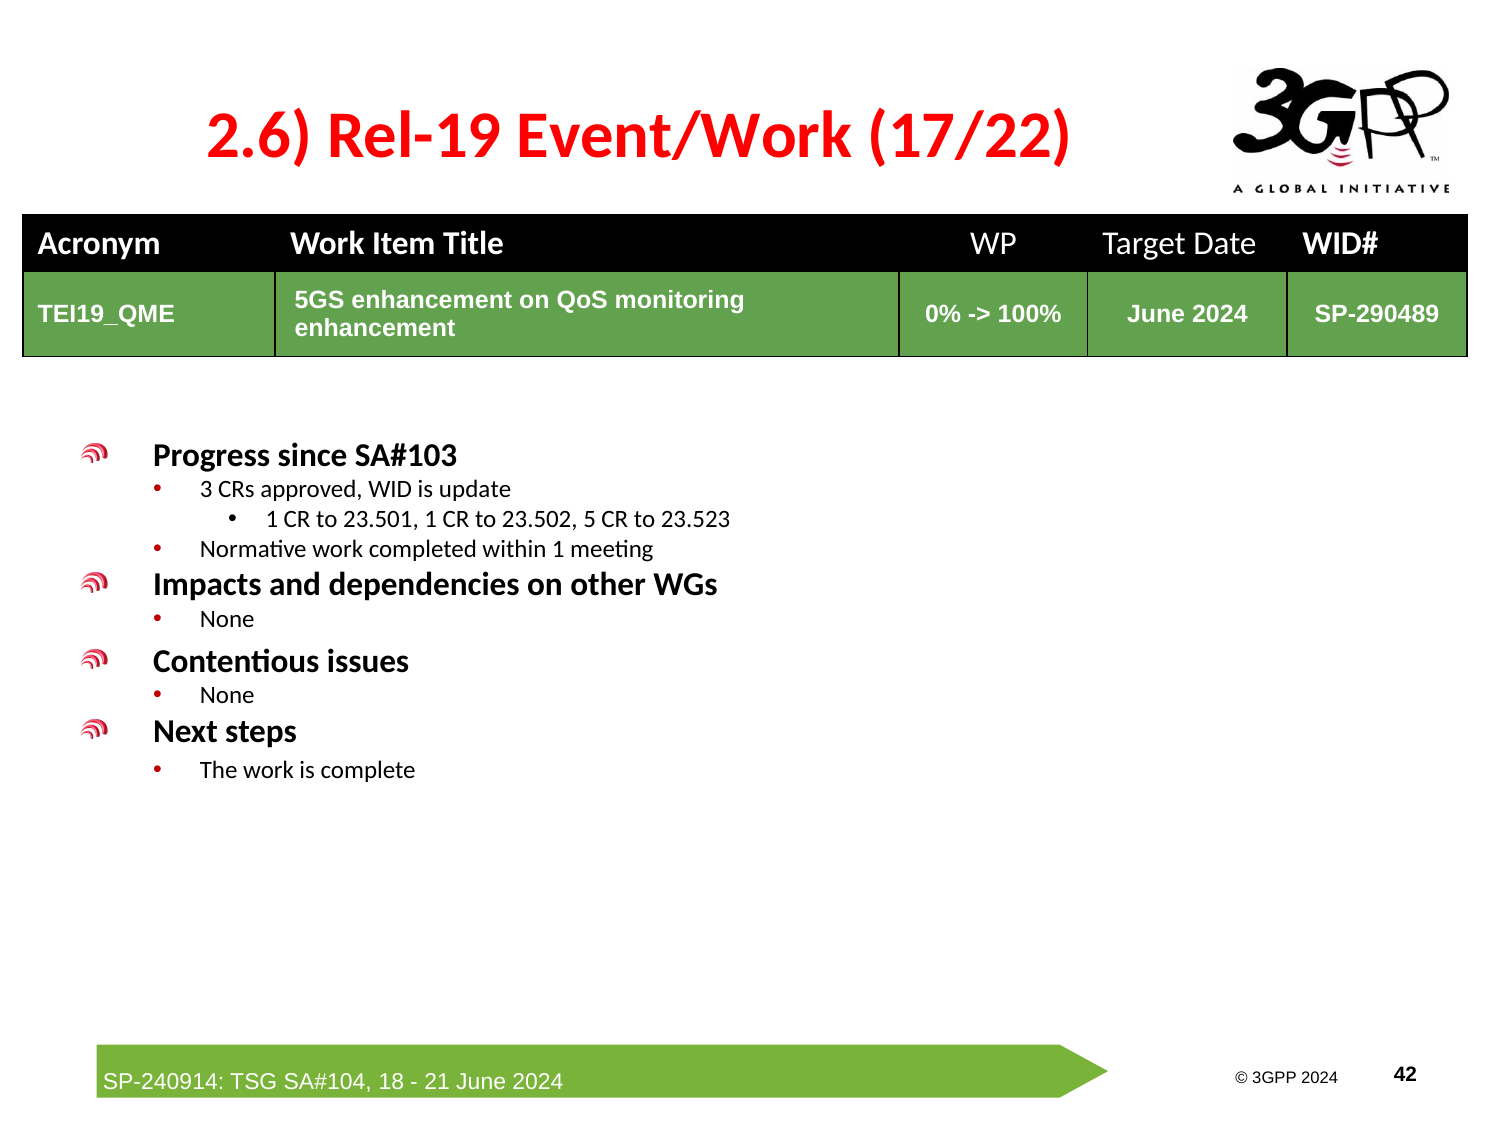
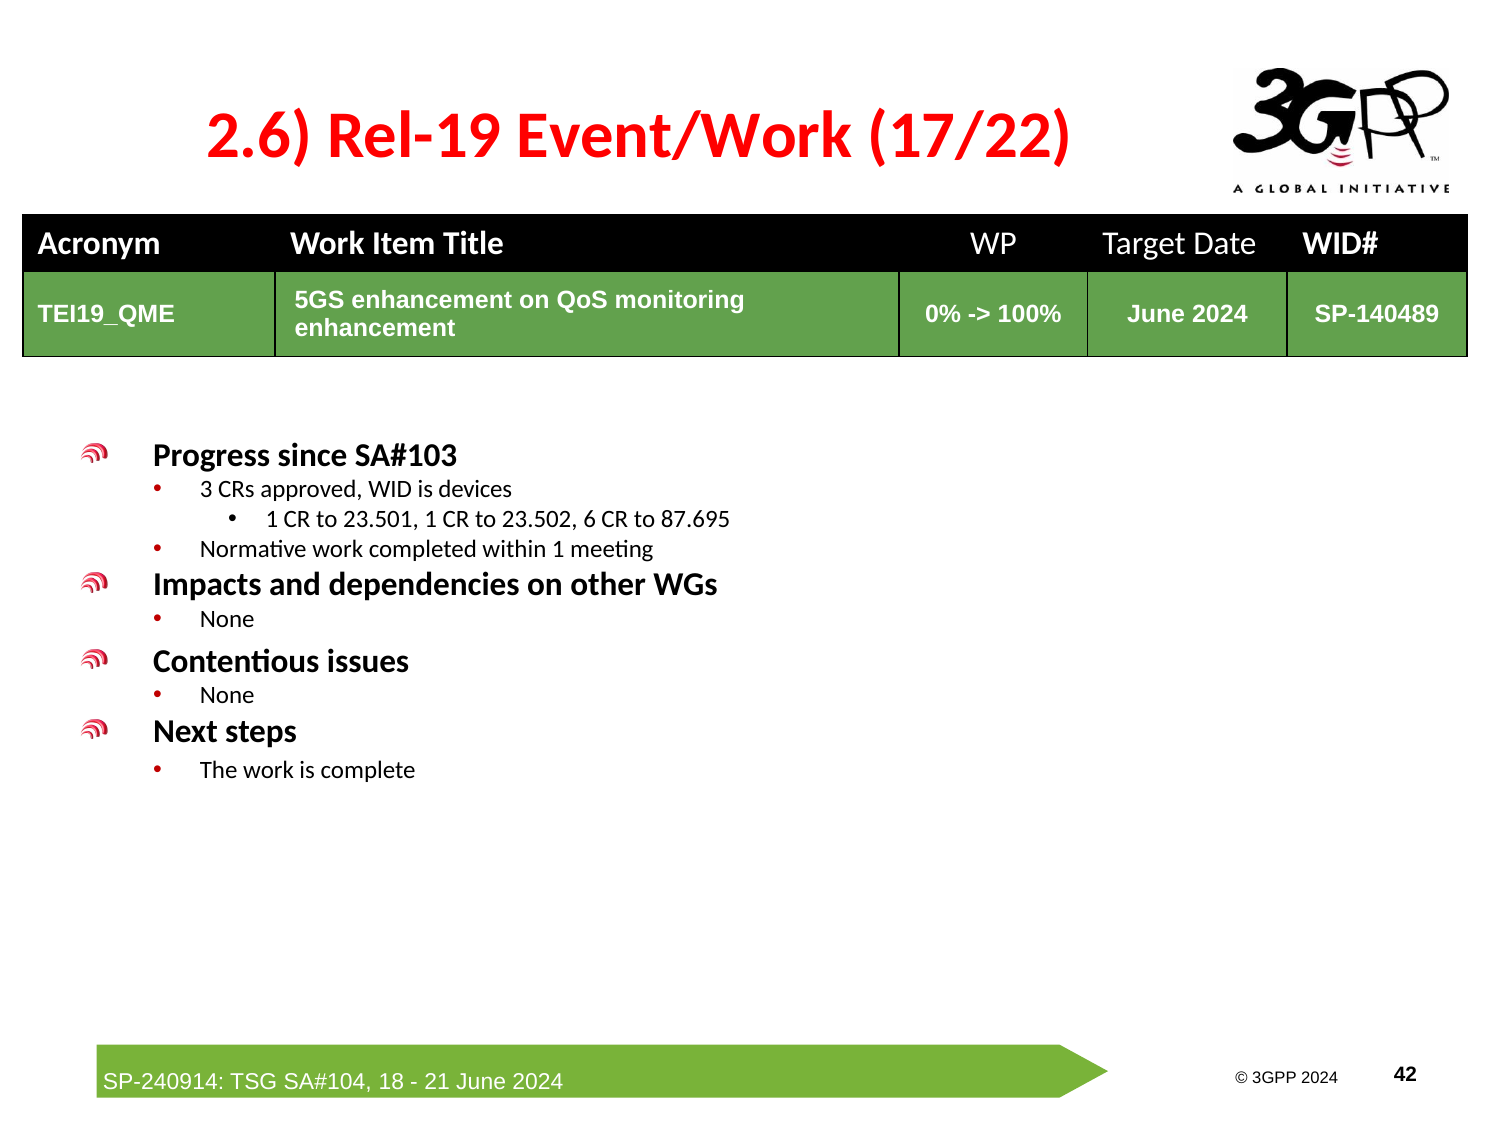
SP-290489: SP-290489 -> SP-140489
update: update -> devices
5: 5 -> 6
23.523: 23.523 -> 87.695
